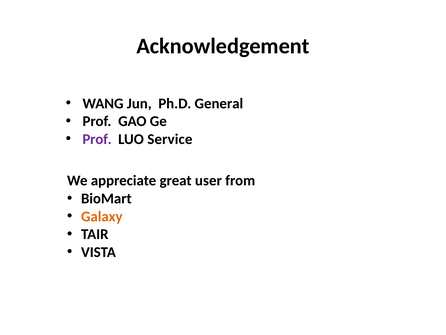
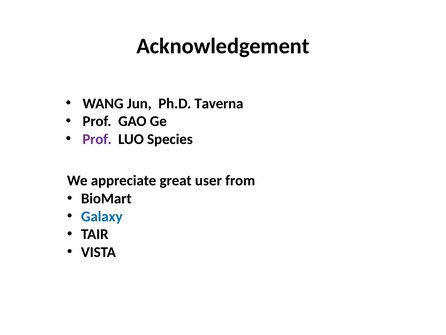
General: General -> Taverna
Service: Service -> Species
Galaxy colour: orange -> blue
